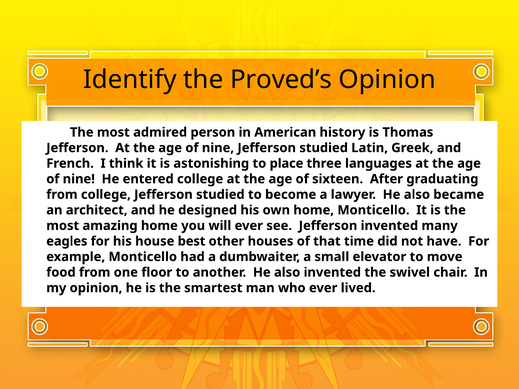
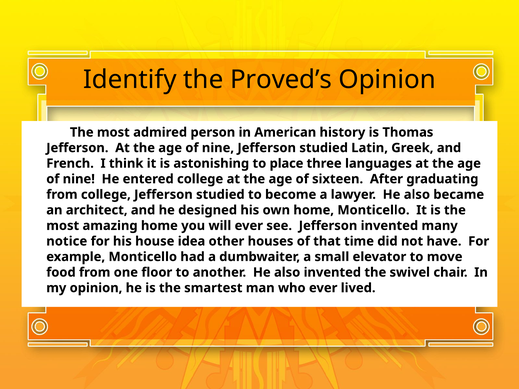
eagles: eagles -> notice
best: best -> idea
